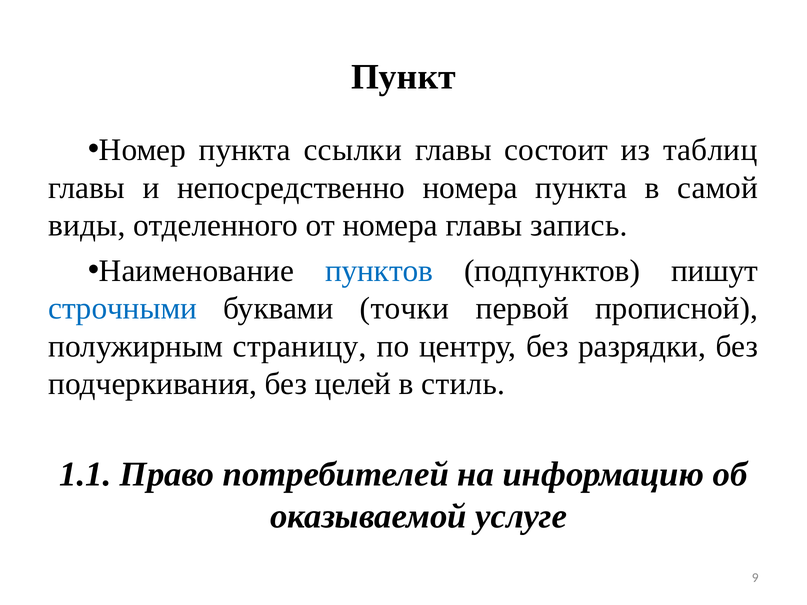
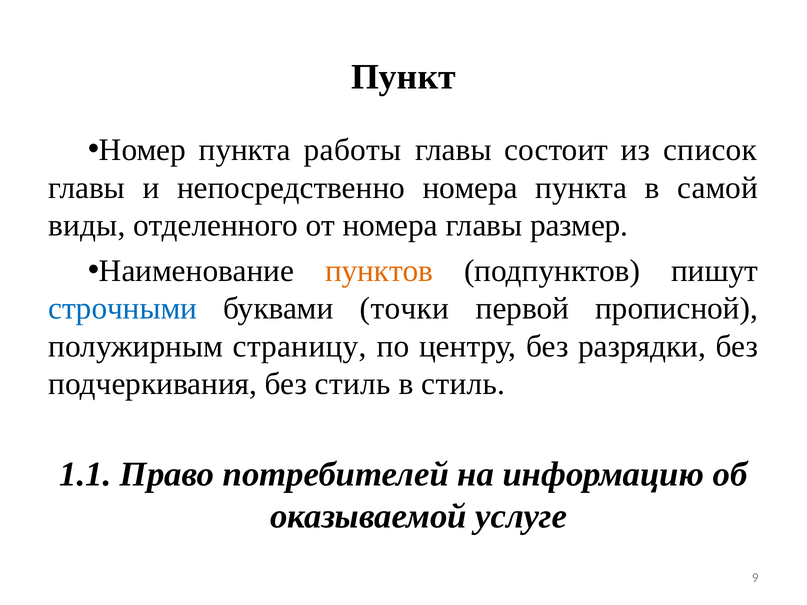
ссылки: ссылки -> работы
таблиц: таблиц -> список
запись: запись -> размер
пунктов colour: blue -> orange
без целей: целей -> стиль
